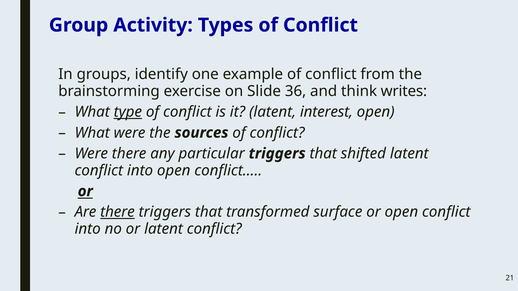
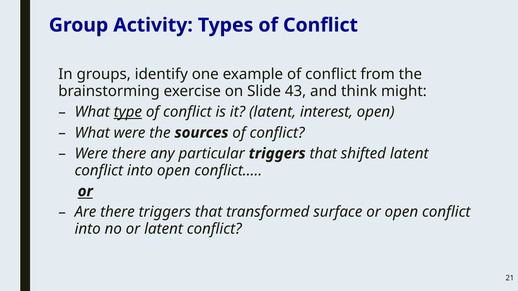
36: 36 -> 43
writes: writes -> might
there at (117, 212) underline: present -> none
